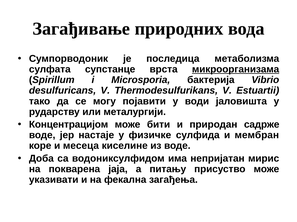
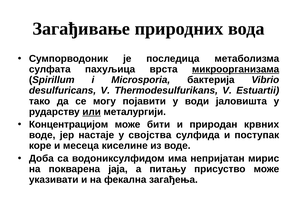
супстанце: супстанце -> пахуљица
или underline: none -> present
садрже: садрже -> крвних
физичке: физичке -> својства
мембран: мембран -> поступак
